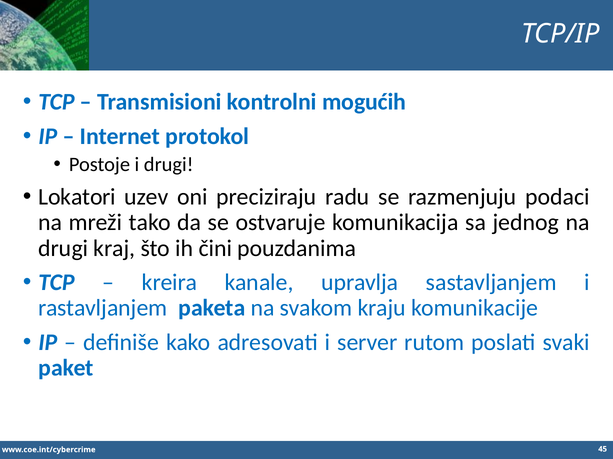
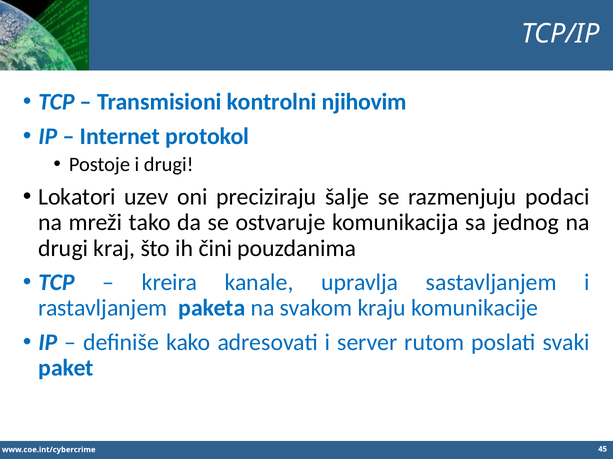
mogućih: mogućih -> njihovim
radu: radu -> šalje
